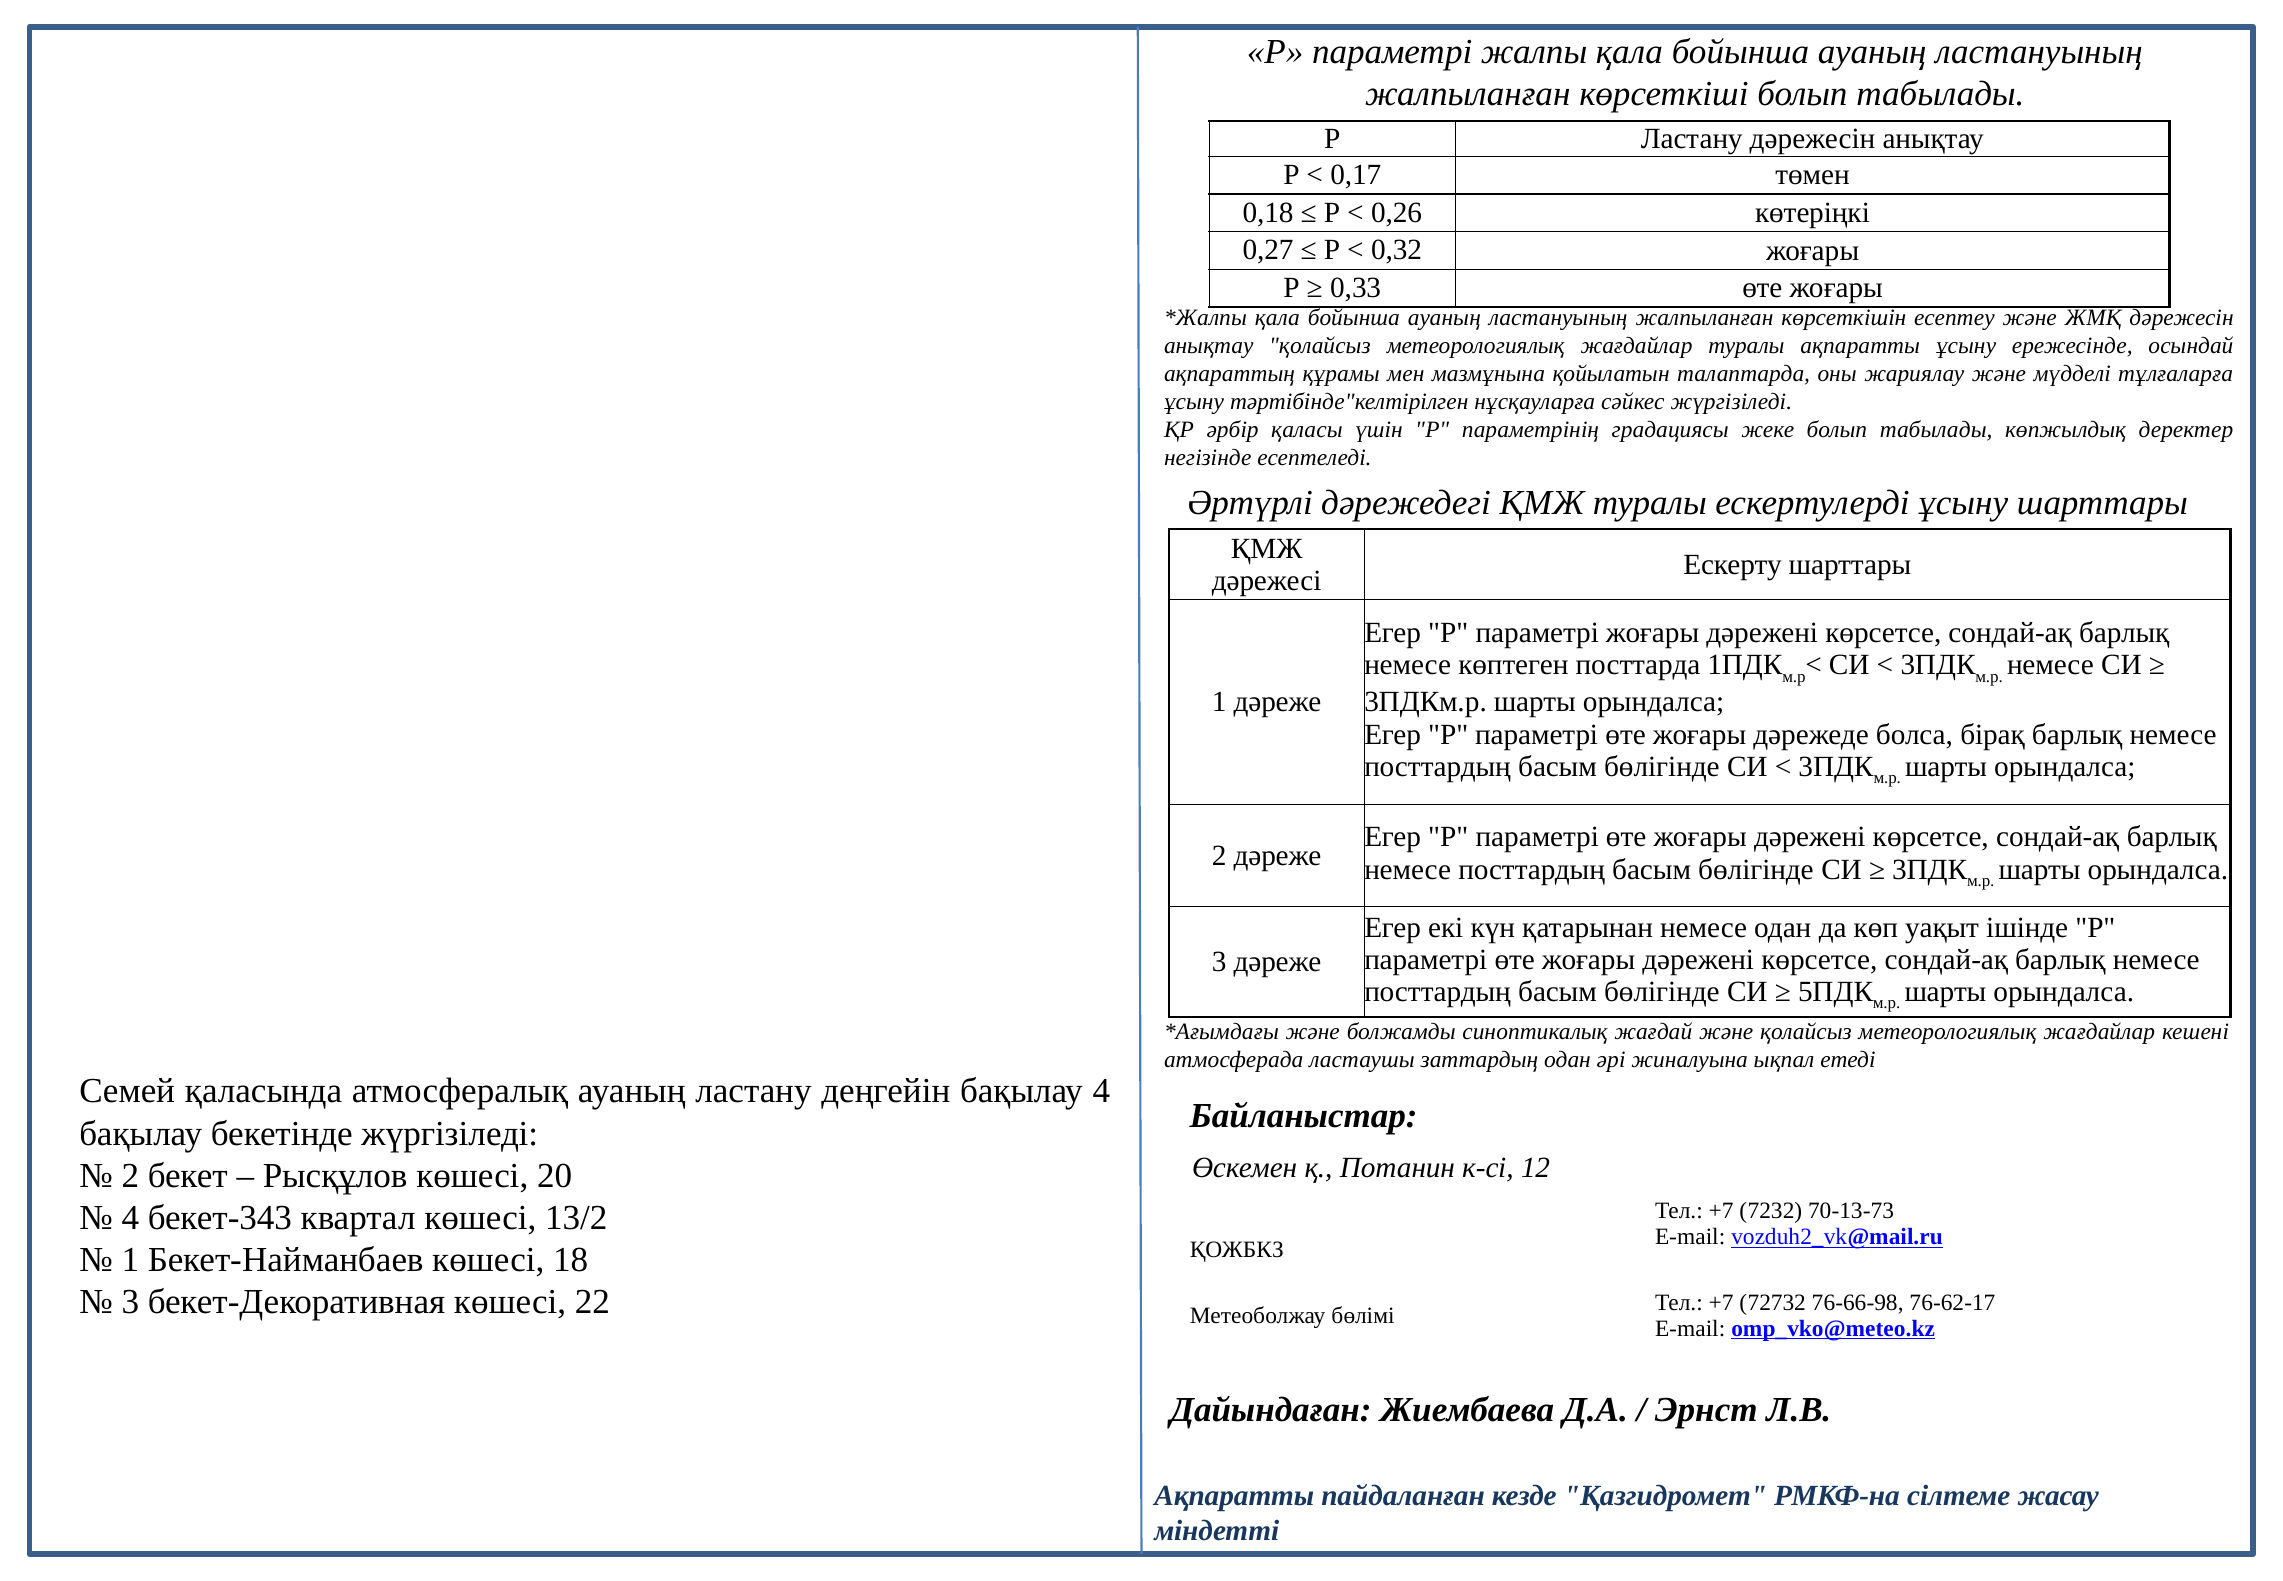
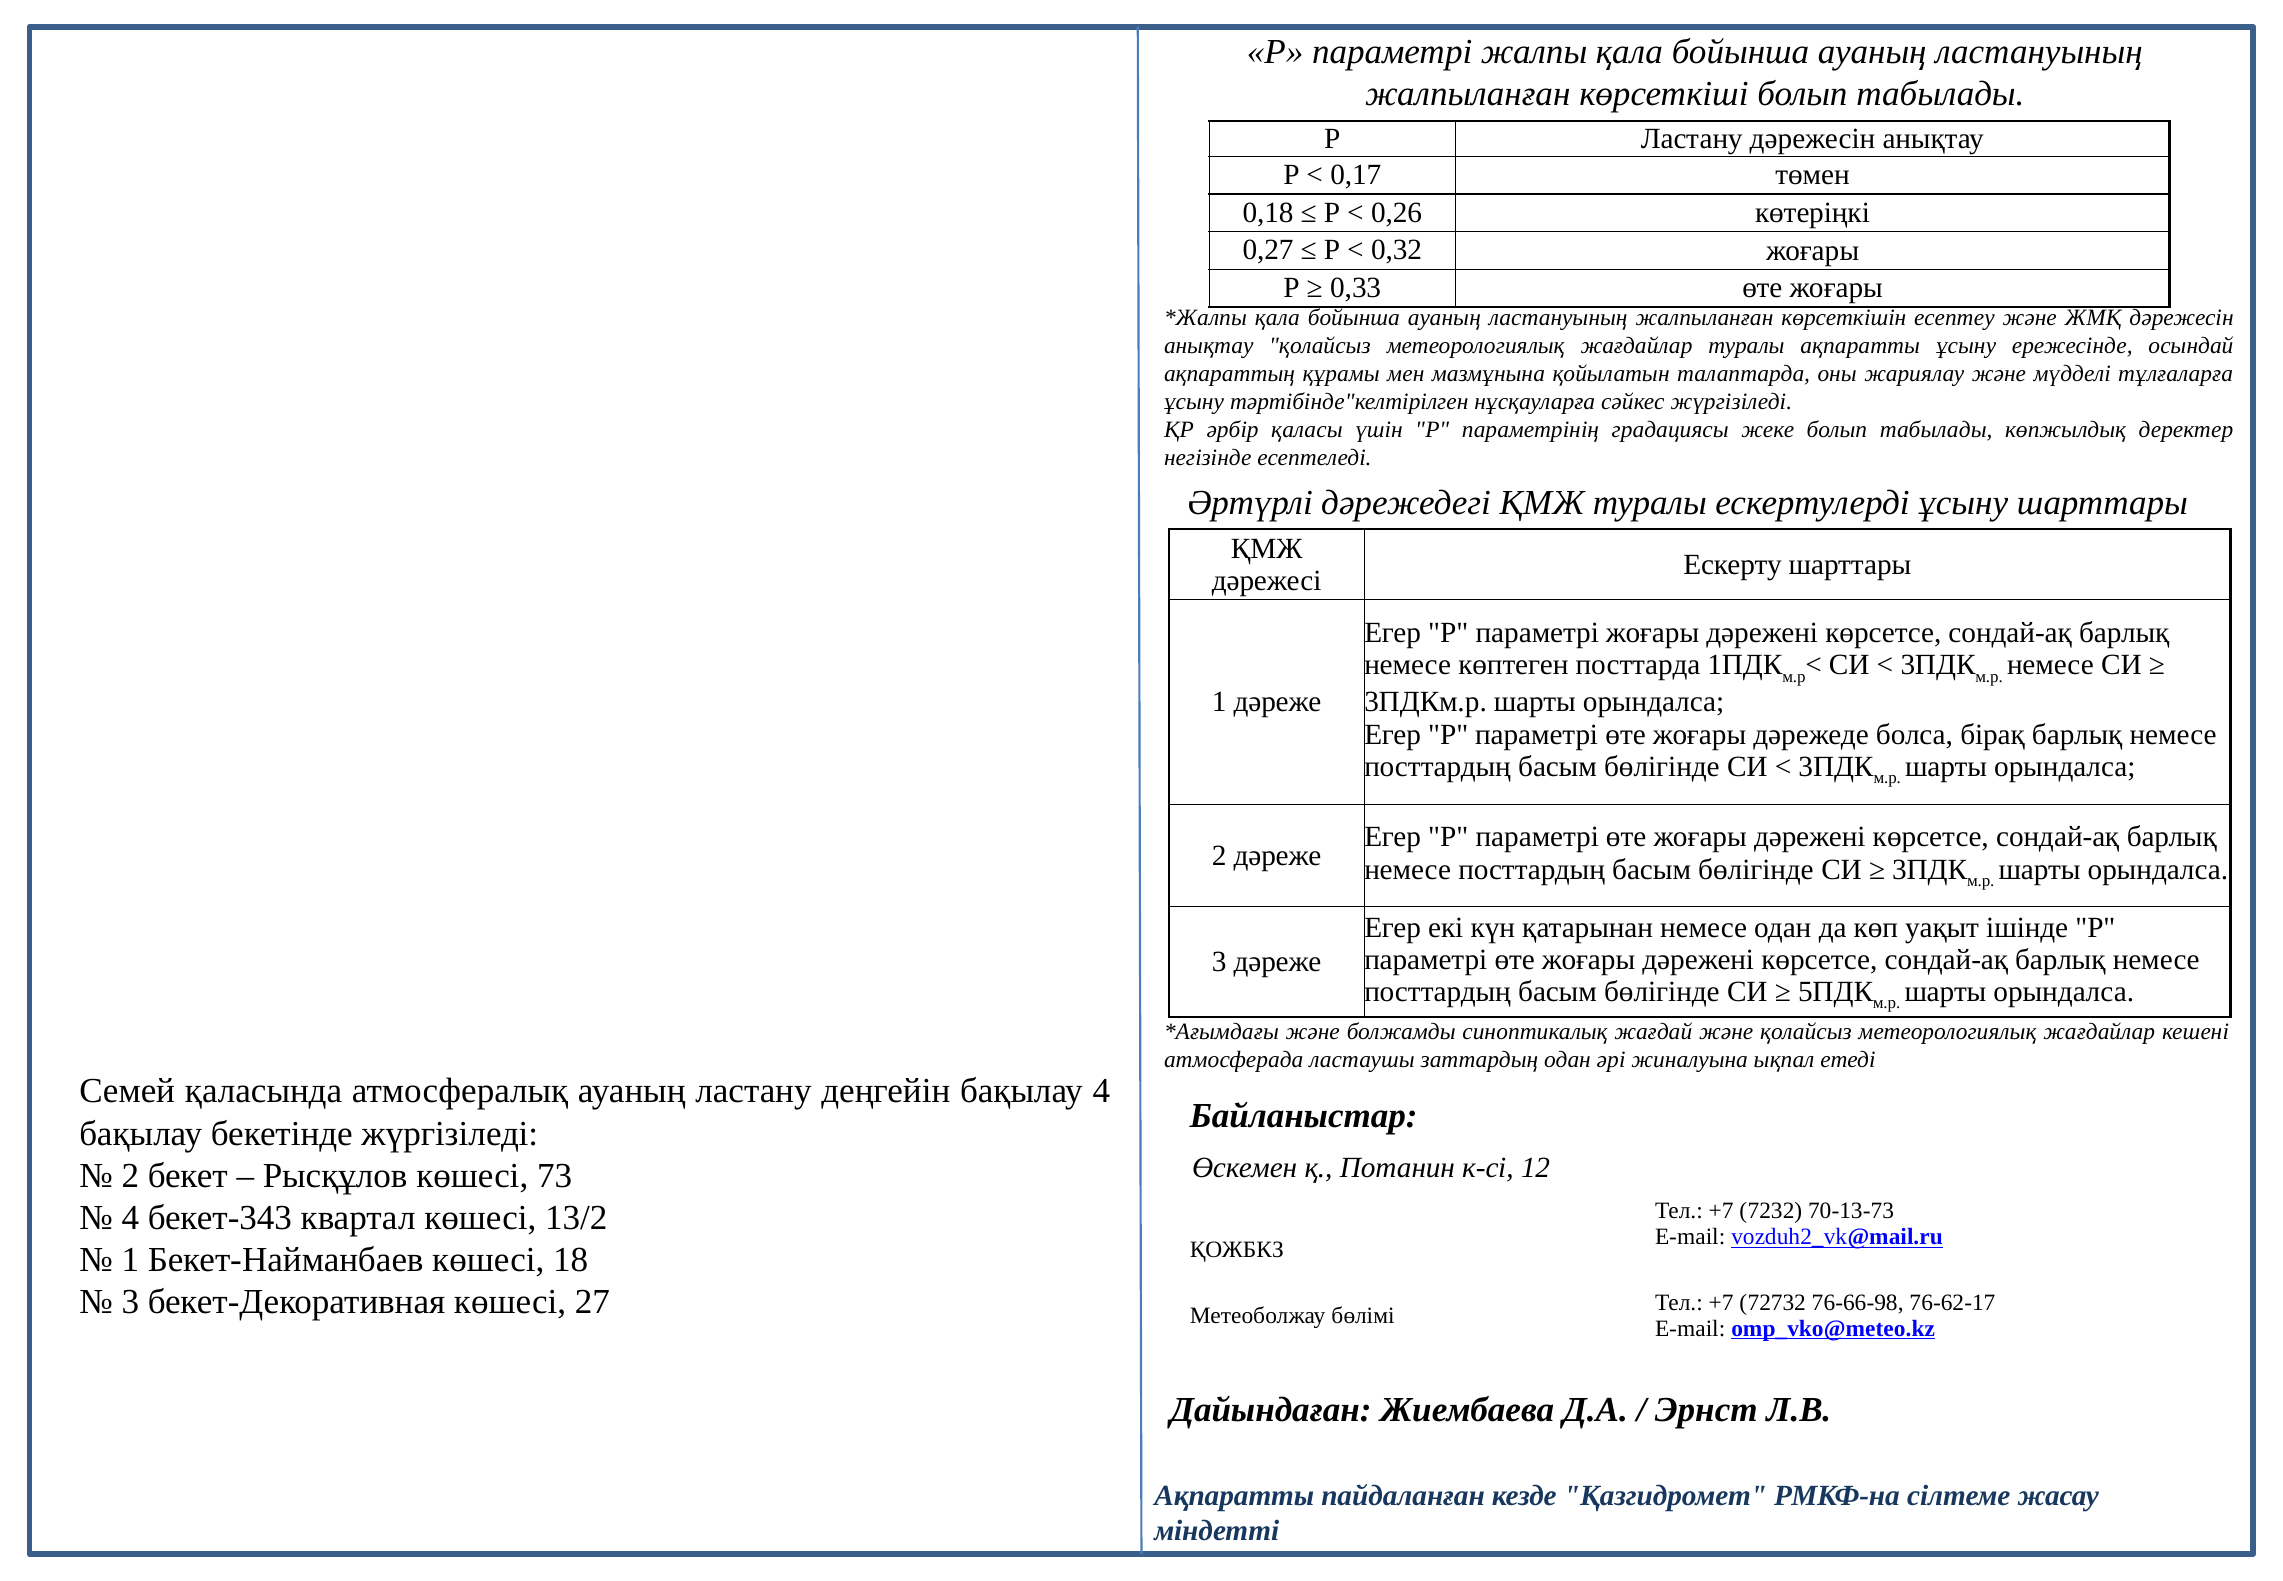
20: 20 -> 73
22: 22 -> 27
